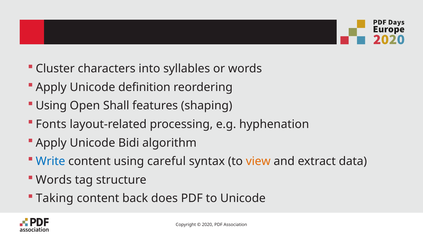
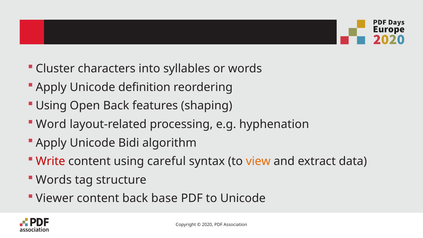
Open Shall: Shall -> Back
Fonts: Fonts -> Word
Write colour: blue -> red
Taking: Taking -> Viewer
does: does -> base
